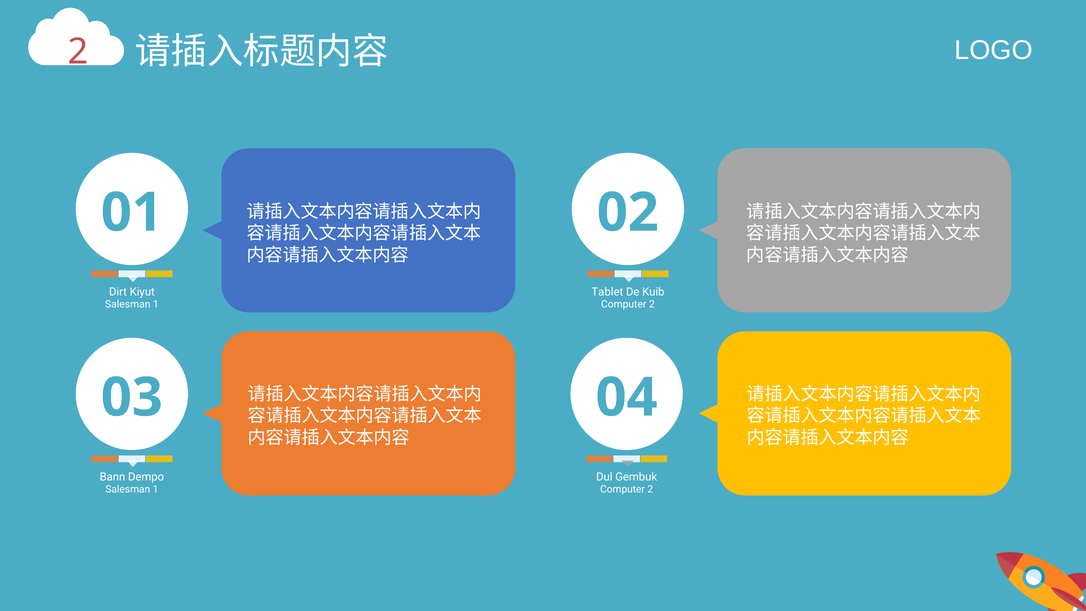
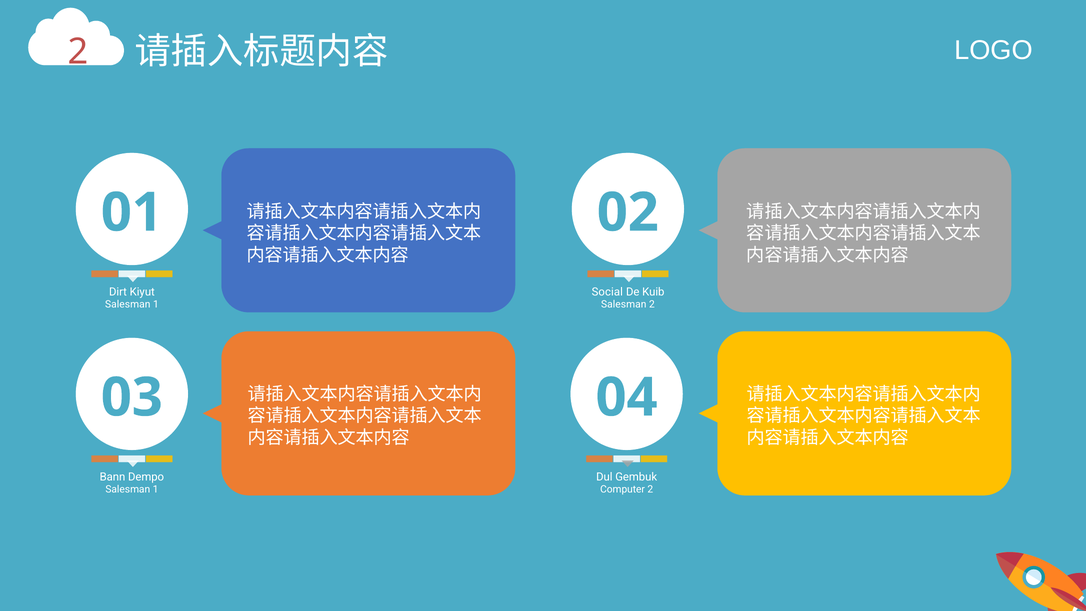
Tablet: Tablet -> Social
Computer at (624, 304): Computer -> Salesman
